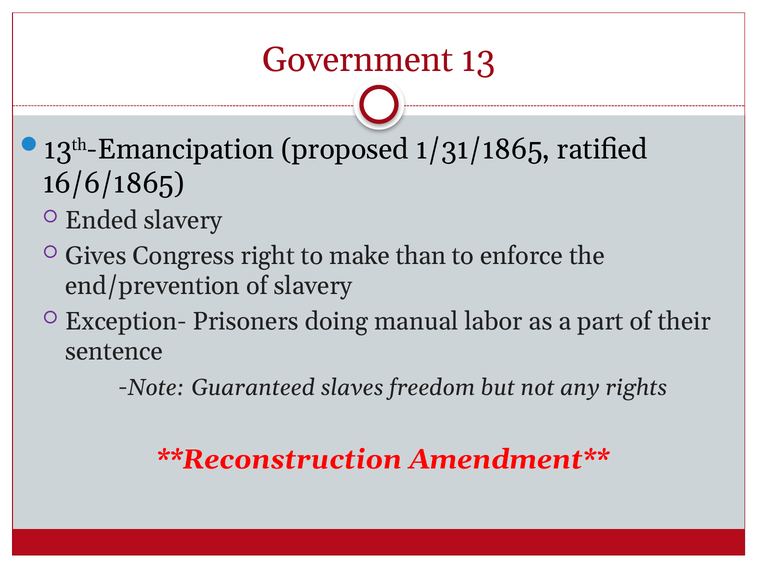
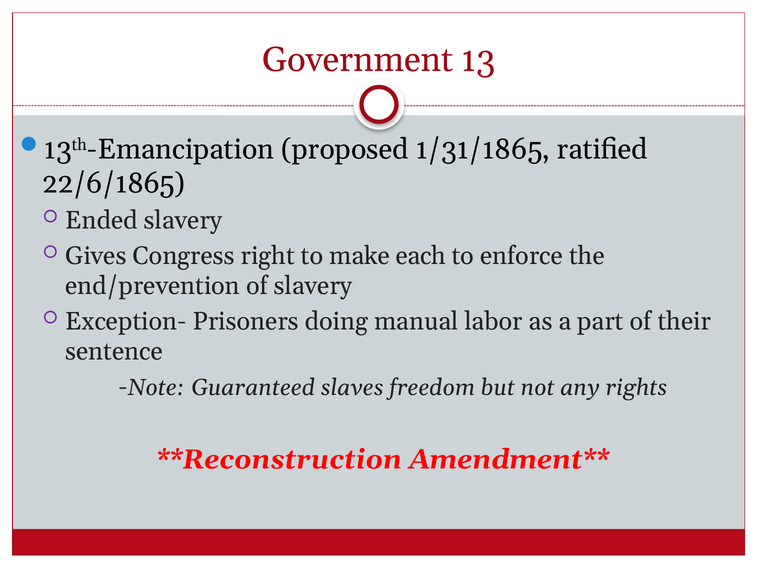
16/6/1865: 16/6/1865 -> 22/6/1865
than: than -> each
